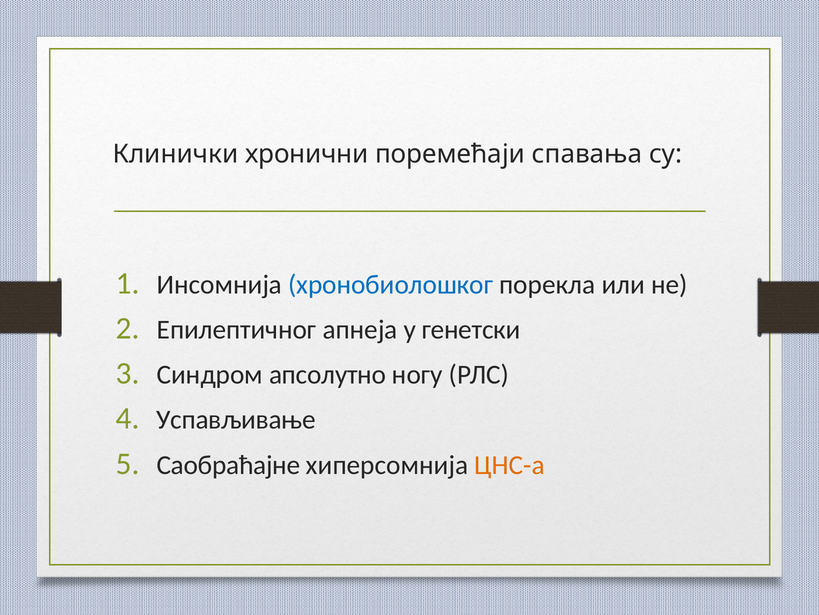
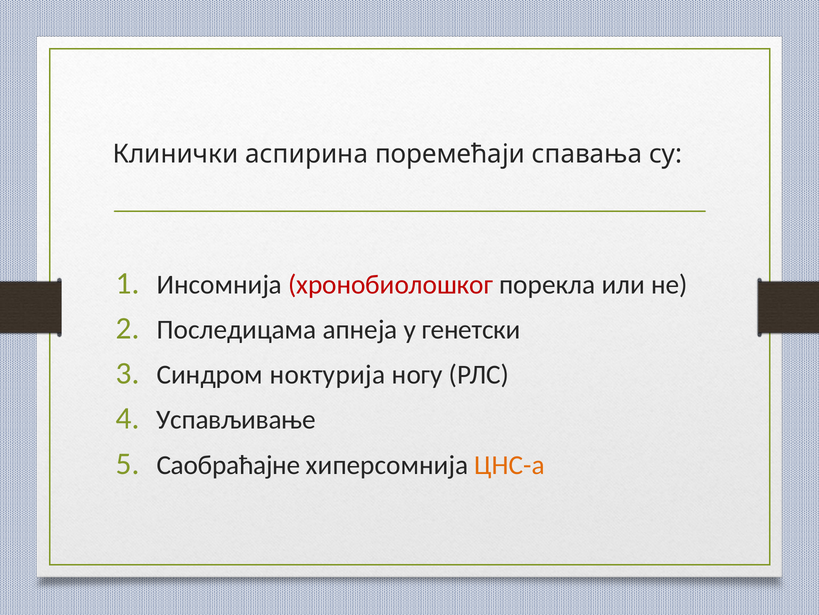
хронични: хронични -> аспирина
хронобиолошког colour: blue -> red
Епилептичног: Епилептичног -> Пoслeдицaмa
апсолутно: апсолутно -> нoктуриja
